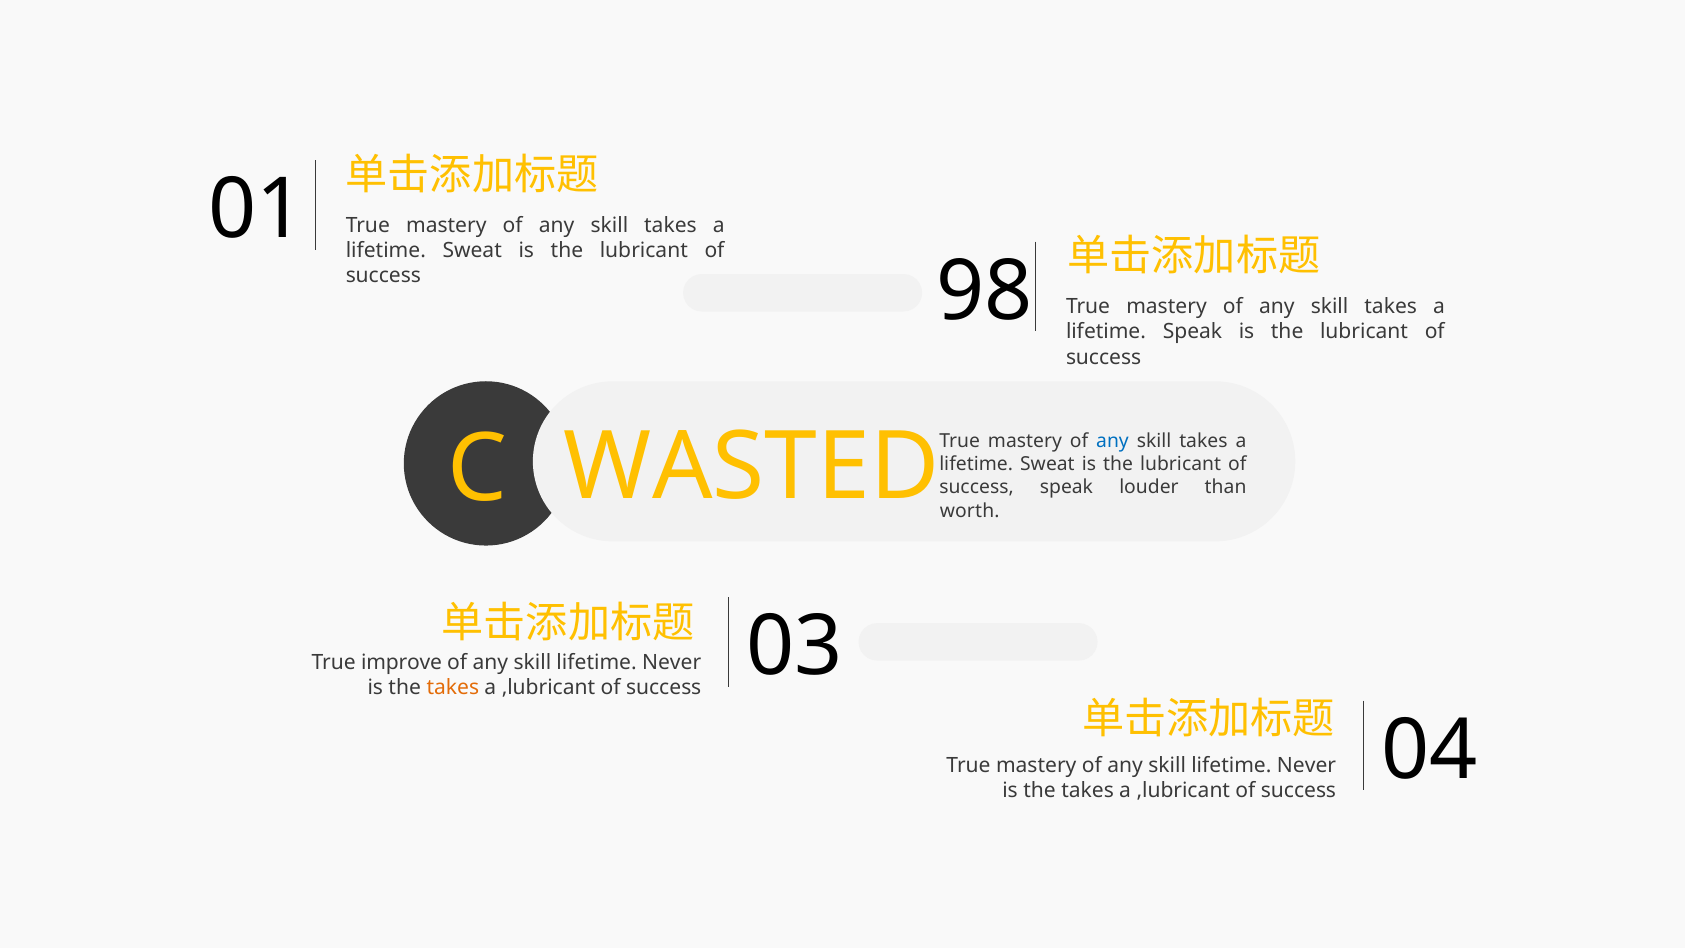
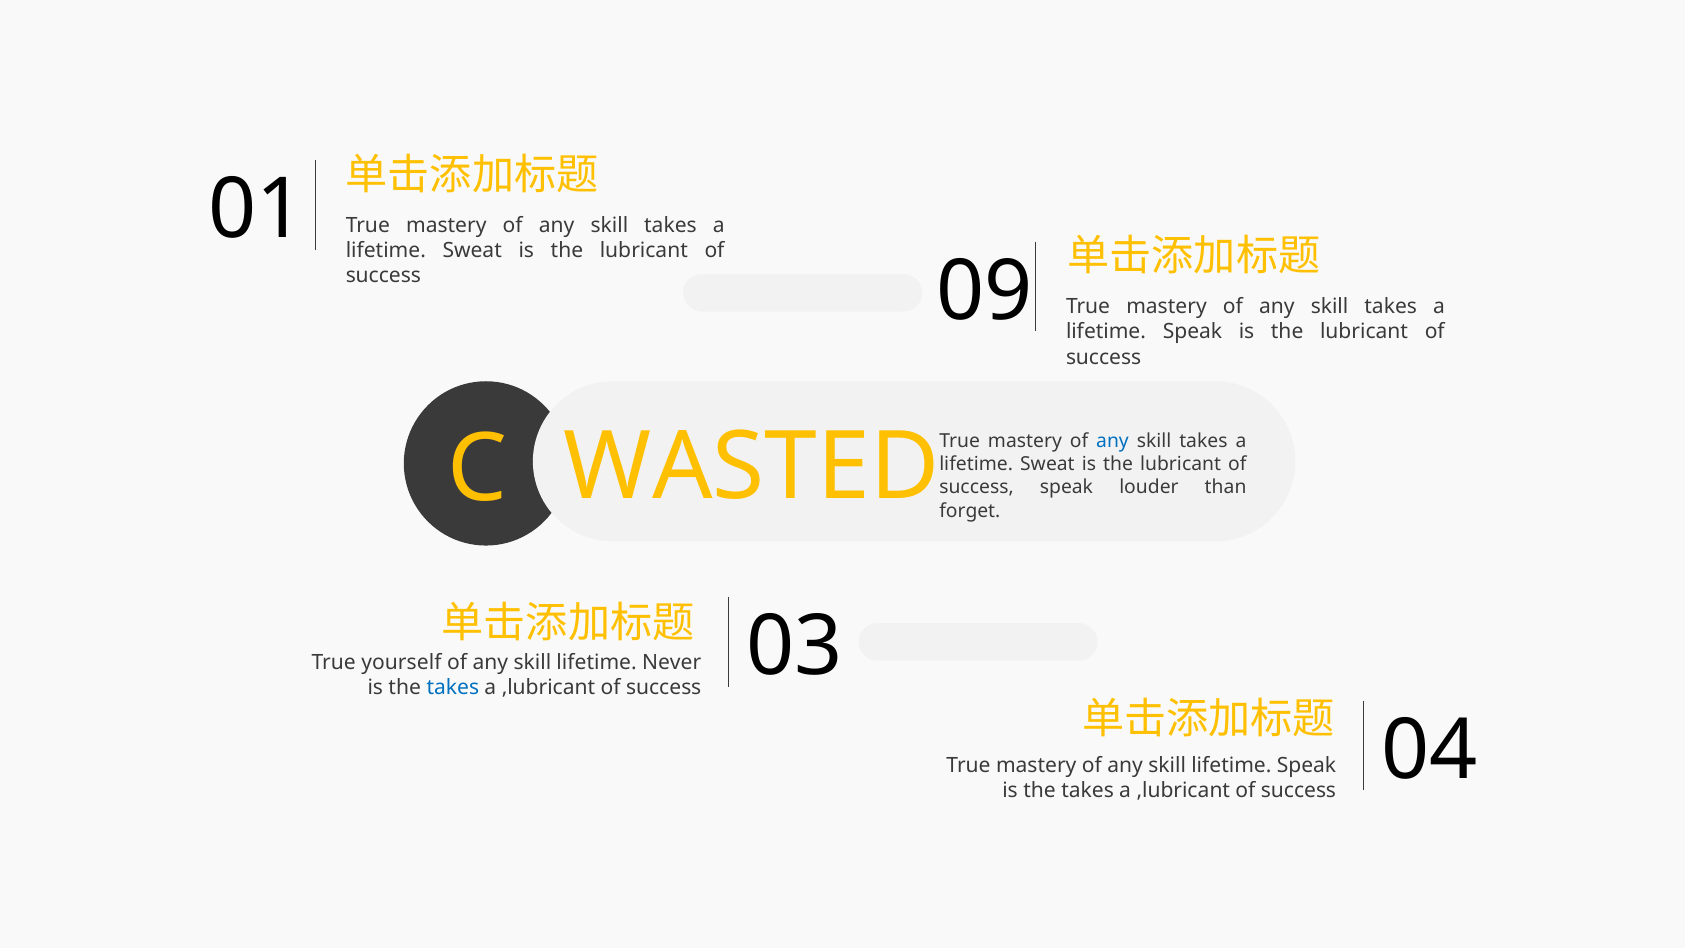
98: 98 -> 09
worth: worth -> forget
improve: improve -> yourself
takes at (453, 687) colour: orange -> blue
Never at (1306, 766): Never -> Speak
